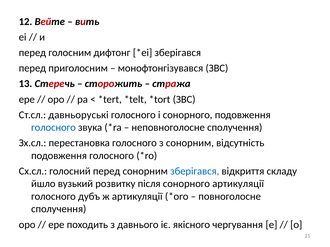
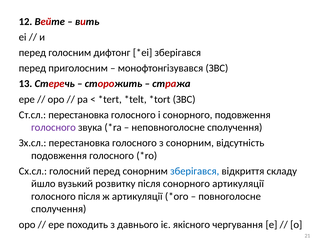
Ст.сл давньоруські: давньоруські -> перестановка
голосного at (53, 128) colour: blue -> purple
голосного дубъ: дубъ -> після
